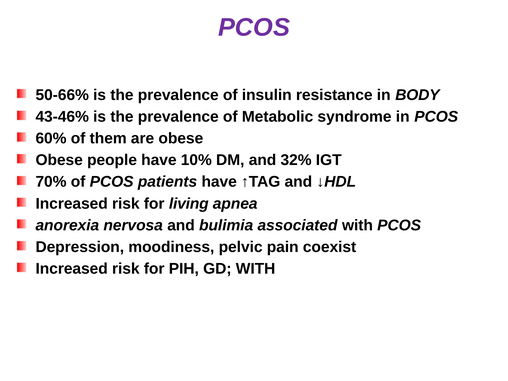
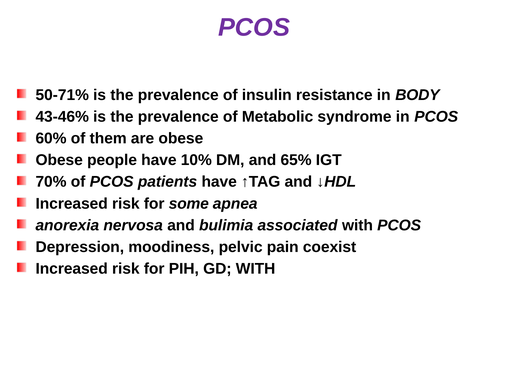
50-66%: 50-66% -> 50-71%
32%: 32% -> 65%
living: living -> some
